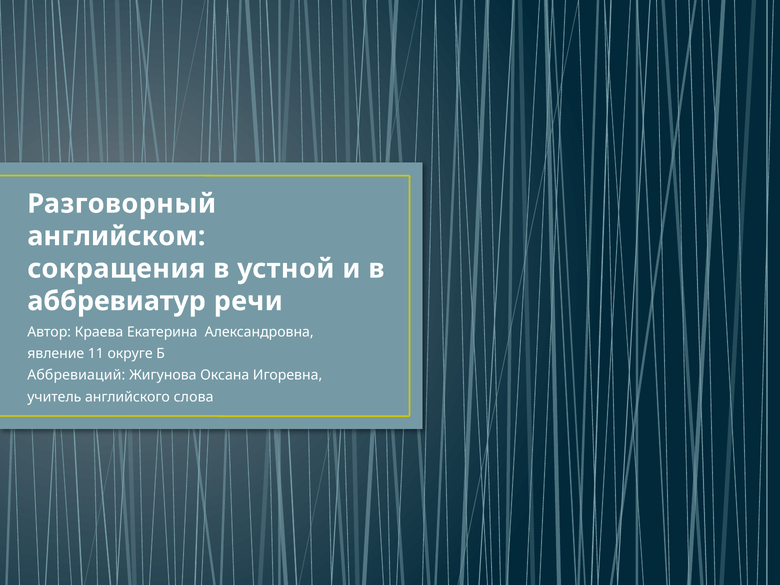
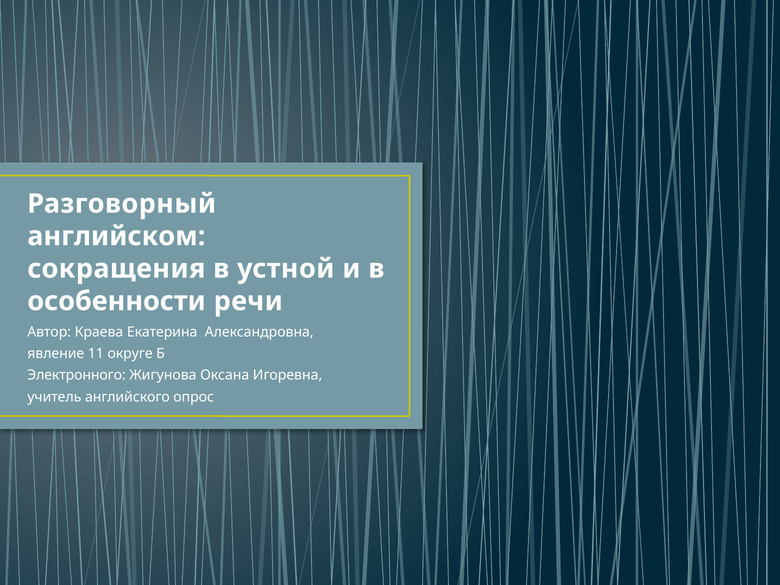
аббревиатур: аббревиатур -> особенности
Аббревиаций: Аббревиаций -> Электронного
слова: слова -> опрос
